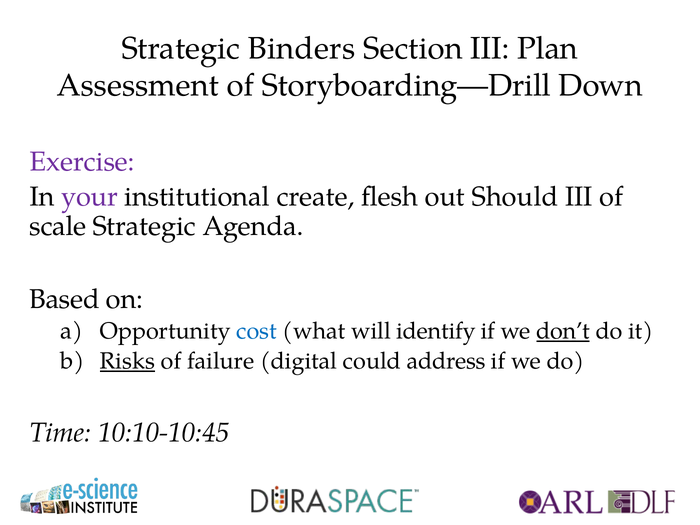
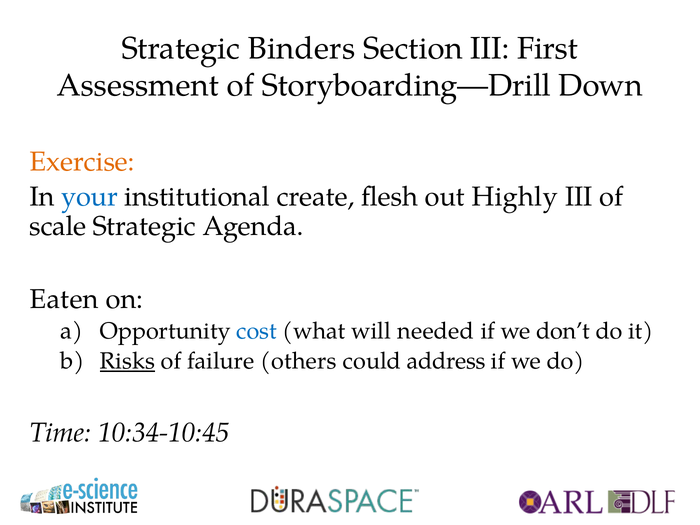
Plan: Plan -> First
Exercise colour: purple -> orange
your colour: purple -> blue
Should: Should -> Highly
Based: Based -> Eaten
identify: identify -> needed
don’t underline: present -> none
digital: digital -> others
10:10-10:45: 10:10-10:45 -> 10:34-10:45
